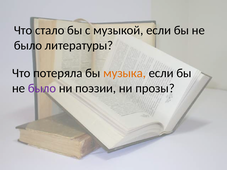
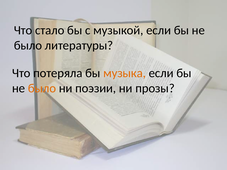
было at (42, 88) colour: purple -> orange
